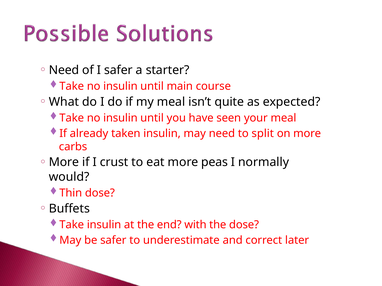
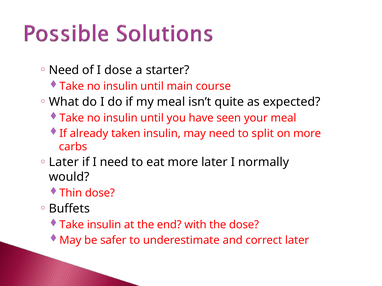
I safer: safer -> dose
More at (64, 162): More -> Later
I crust: crust -> need
more peas: peas -> later
